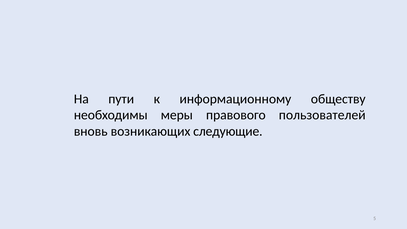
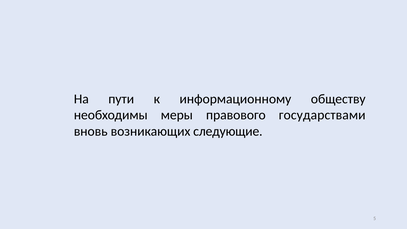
пользователей: пользователей -> государствами
